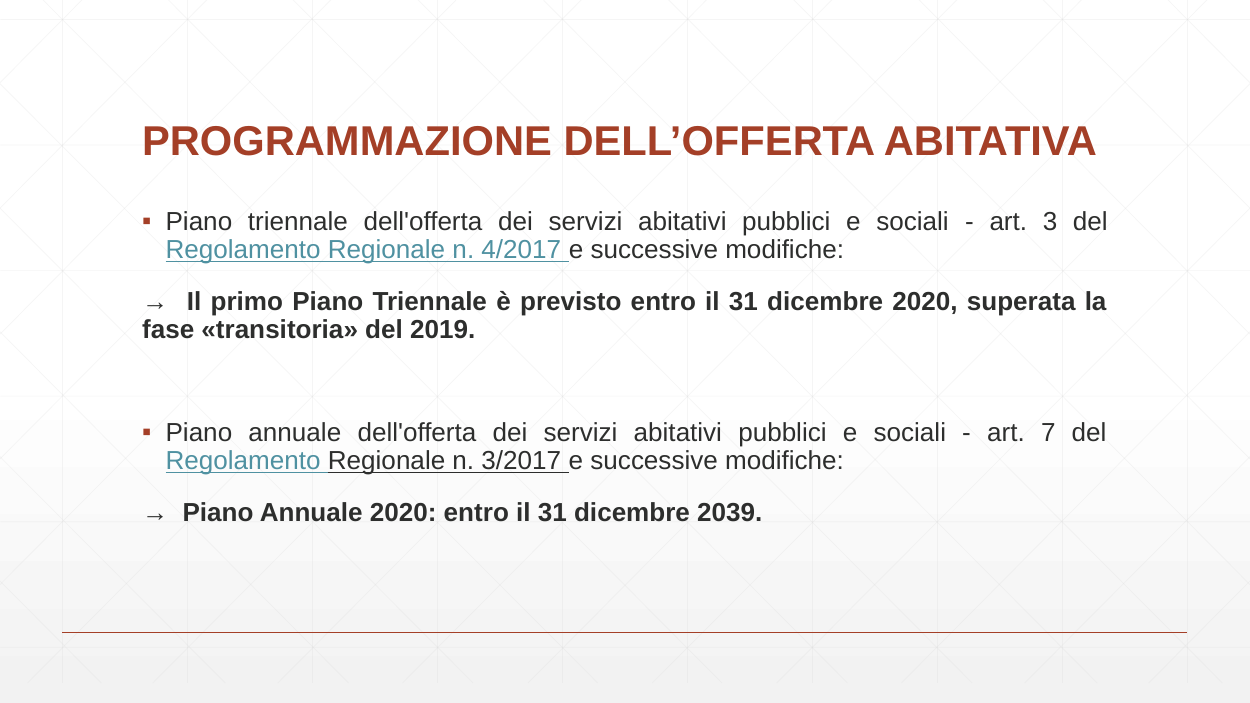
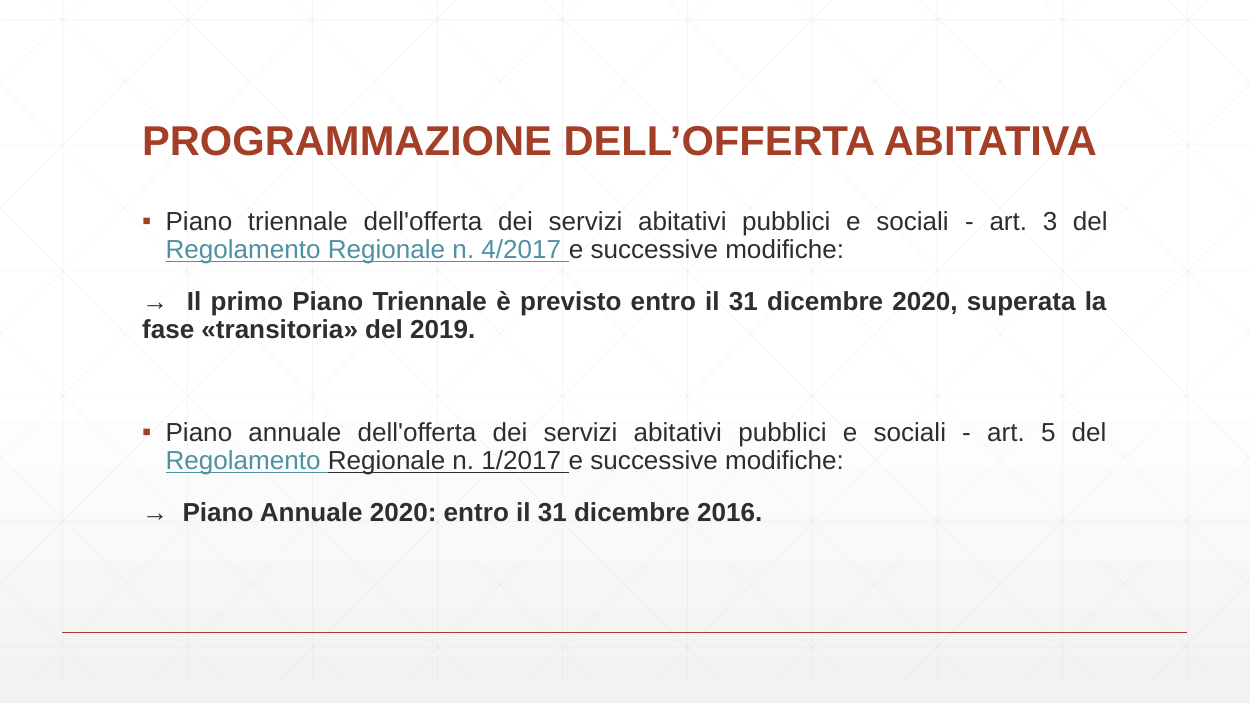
7: 7 -> 5
3/2017: 3/2017 -> 1/2017
2039: 2039 -> 2016
